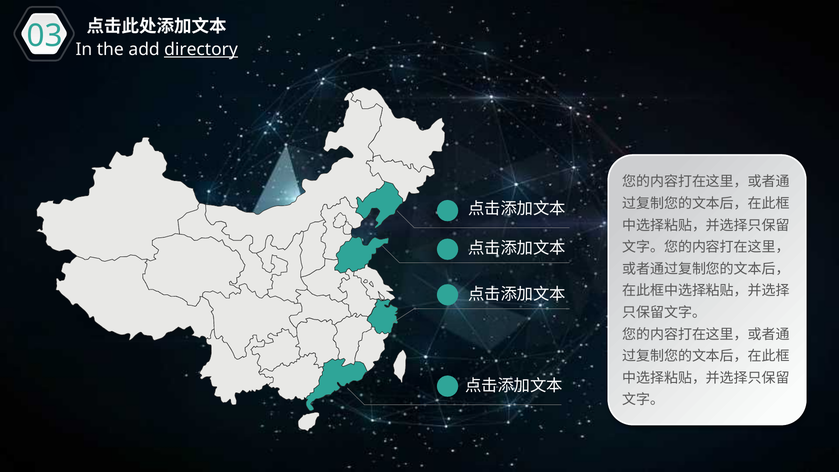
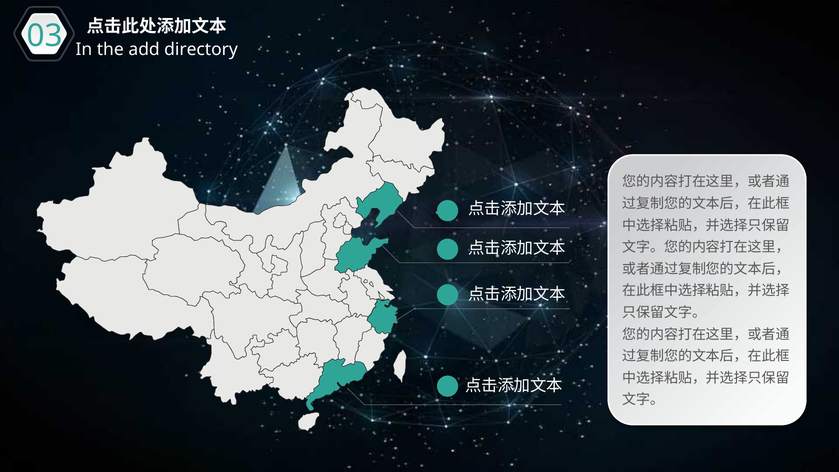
directory underline: present -> none
